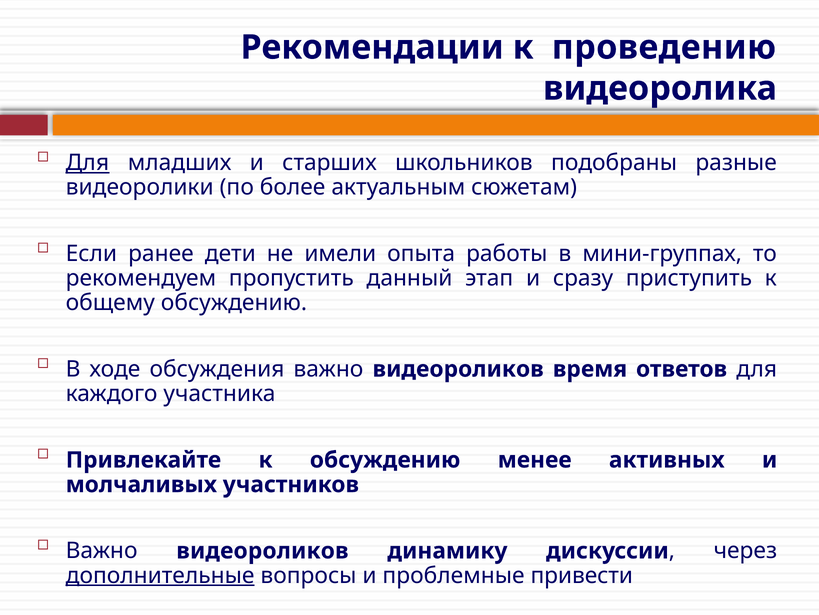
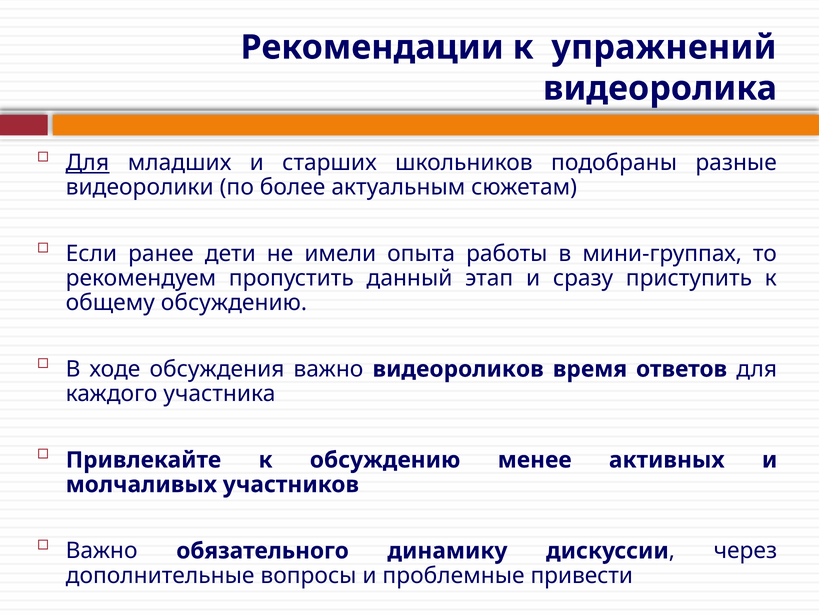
проведению: проведению -> упражнений
видеороликов at (262, 550): видеороликов -> обязательного
дополнительные underline: present -> none
